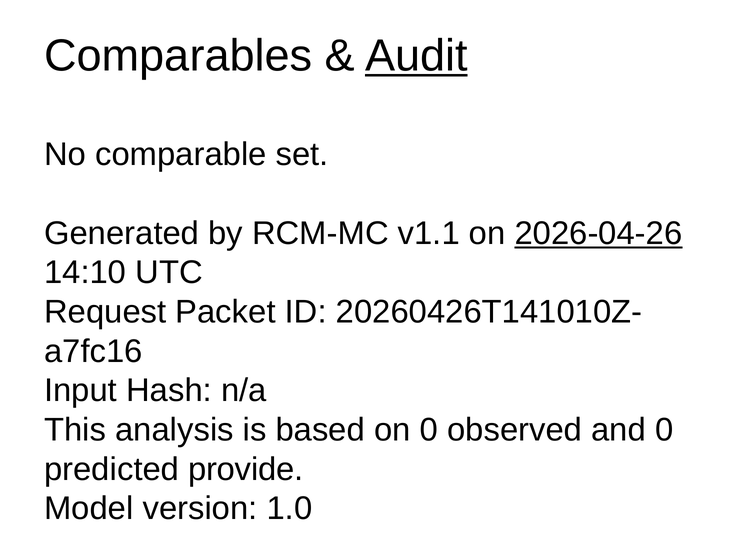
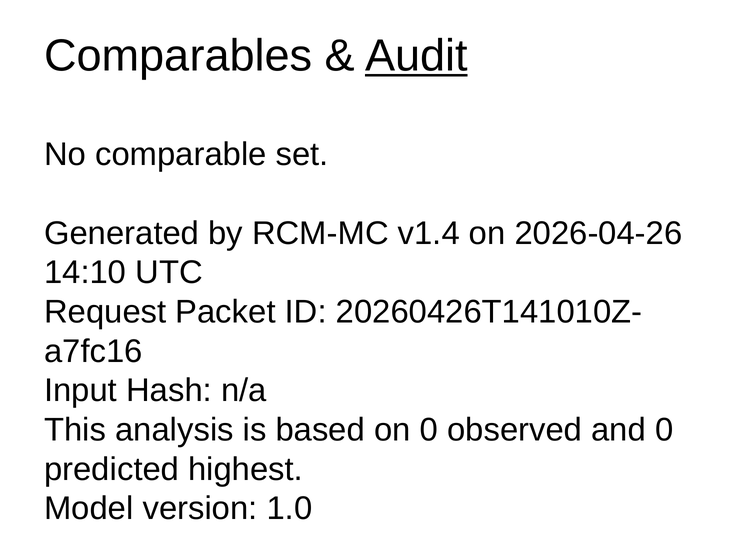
v1.1: v1.1 -> v1.4
2026-04-26 underline: present -> none
provide: provide -> highest
